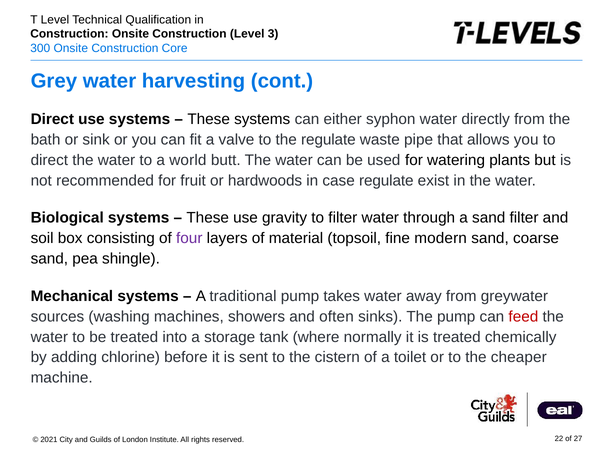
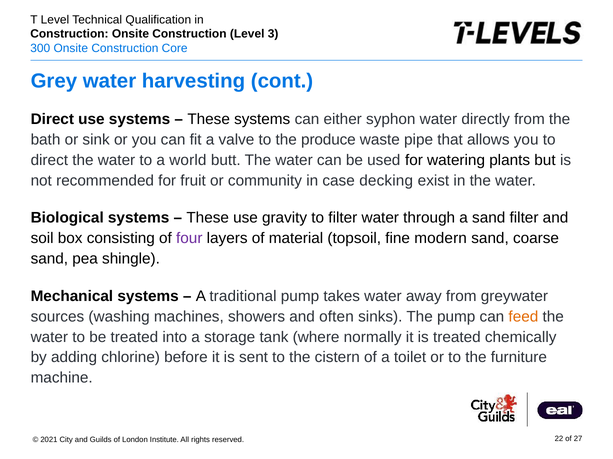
the regulate: regulate -> produce
hardwoods: hardwoods -> community
case regulate: regulate -> decking
feed colour: red -> orange
cheaper: cheaper -> furniture
